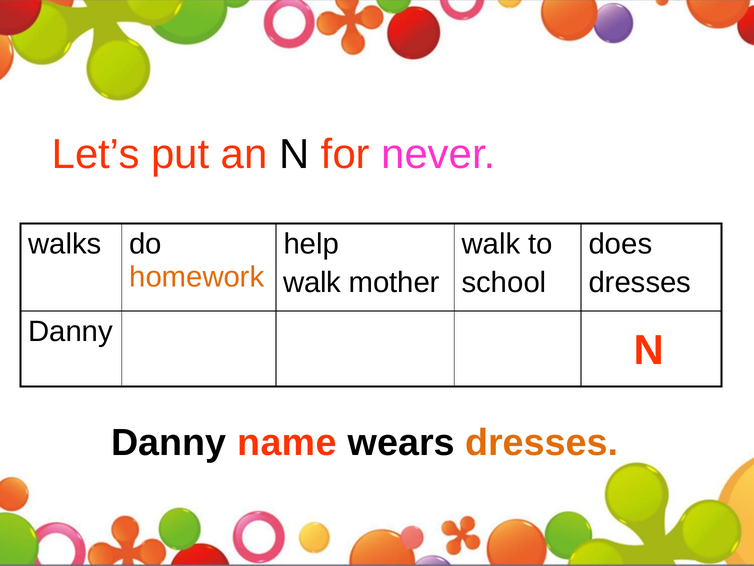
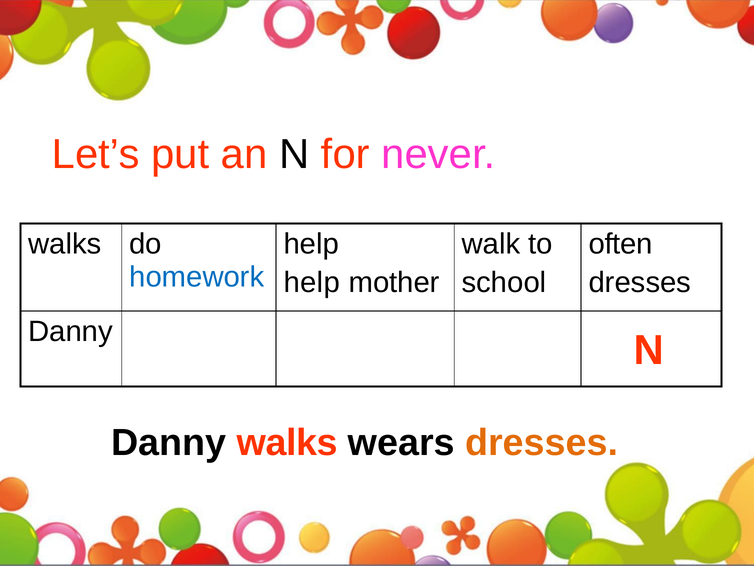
does: does -> often
homework colour: orange -> blue
walk at (312, 282): walk -> help
Danny name: name -> walks
